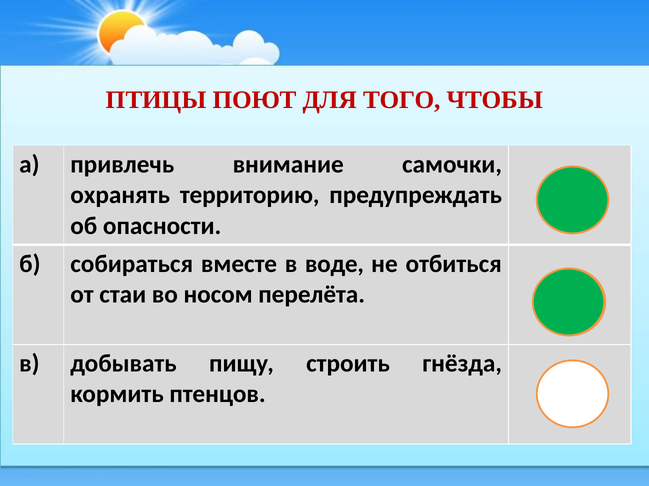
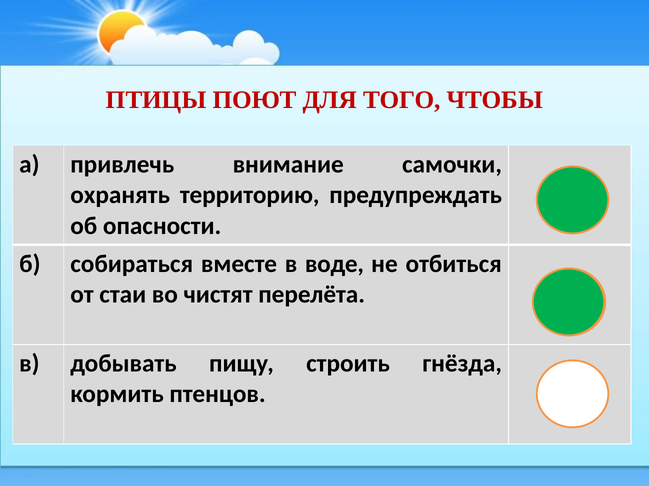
носом: носом -> чистят
